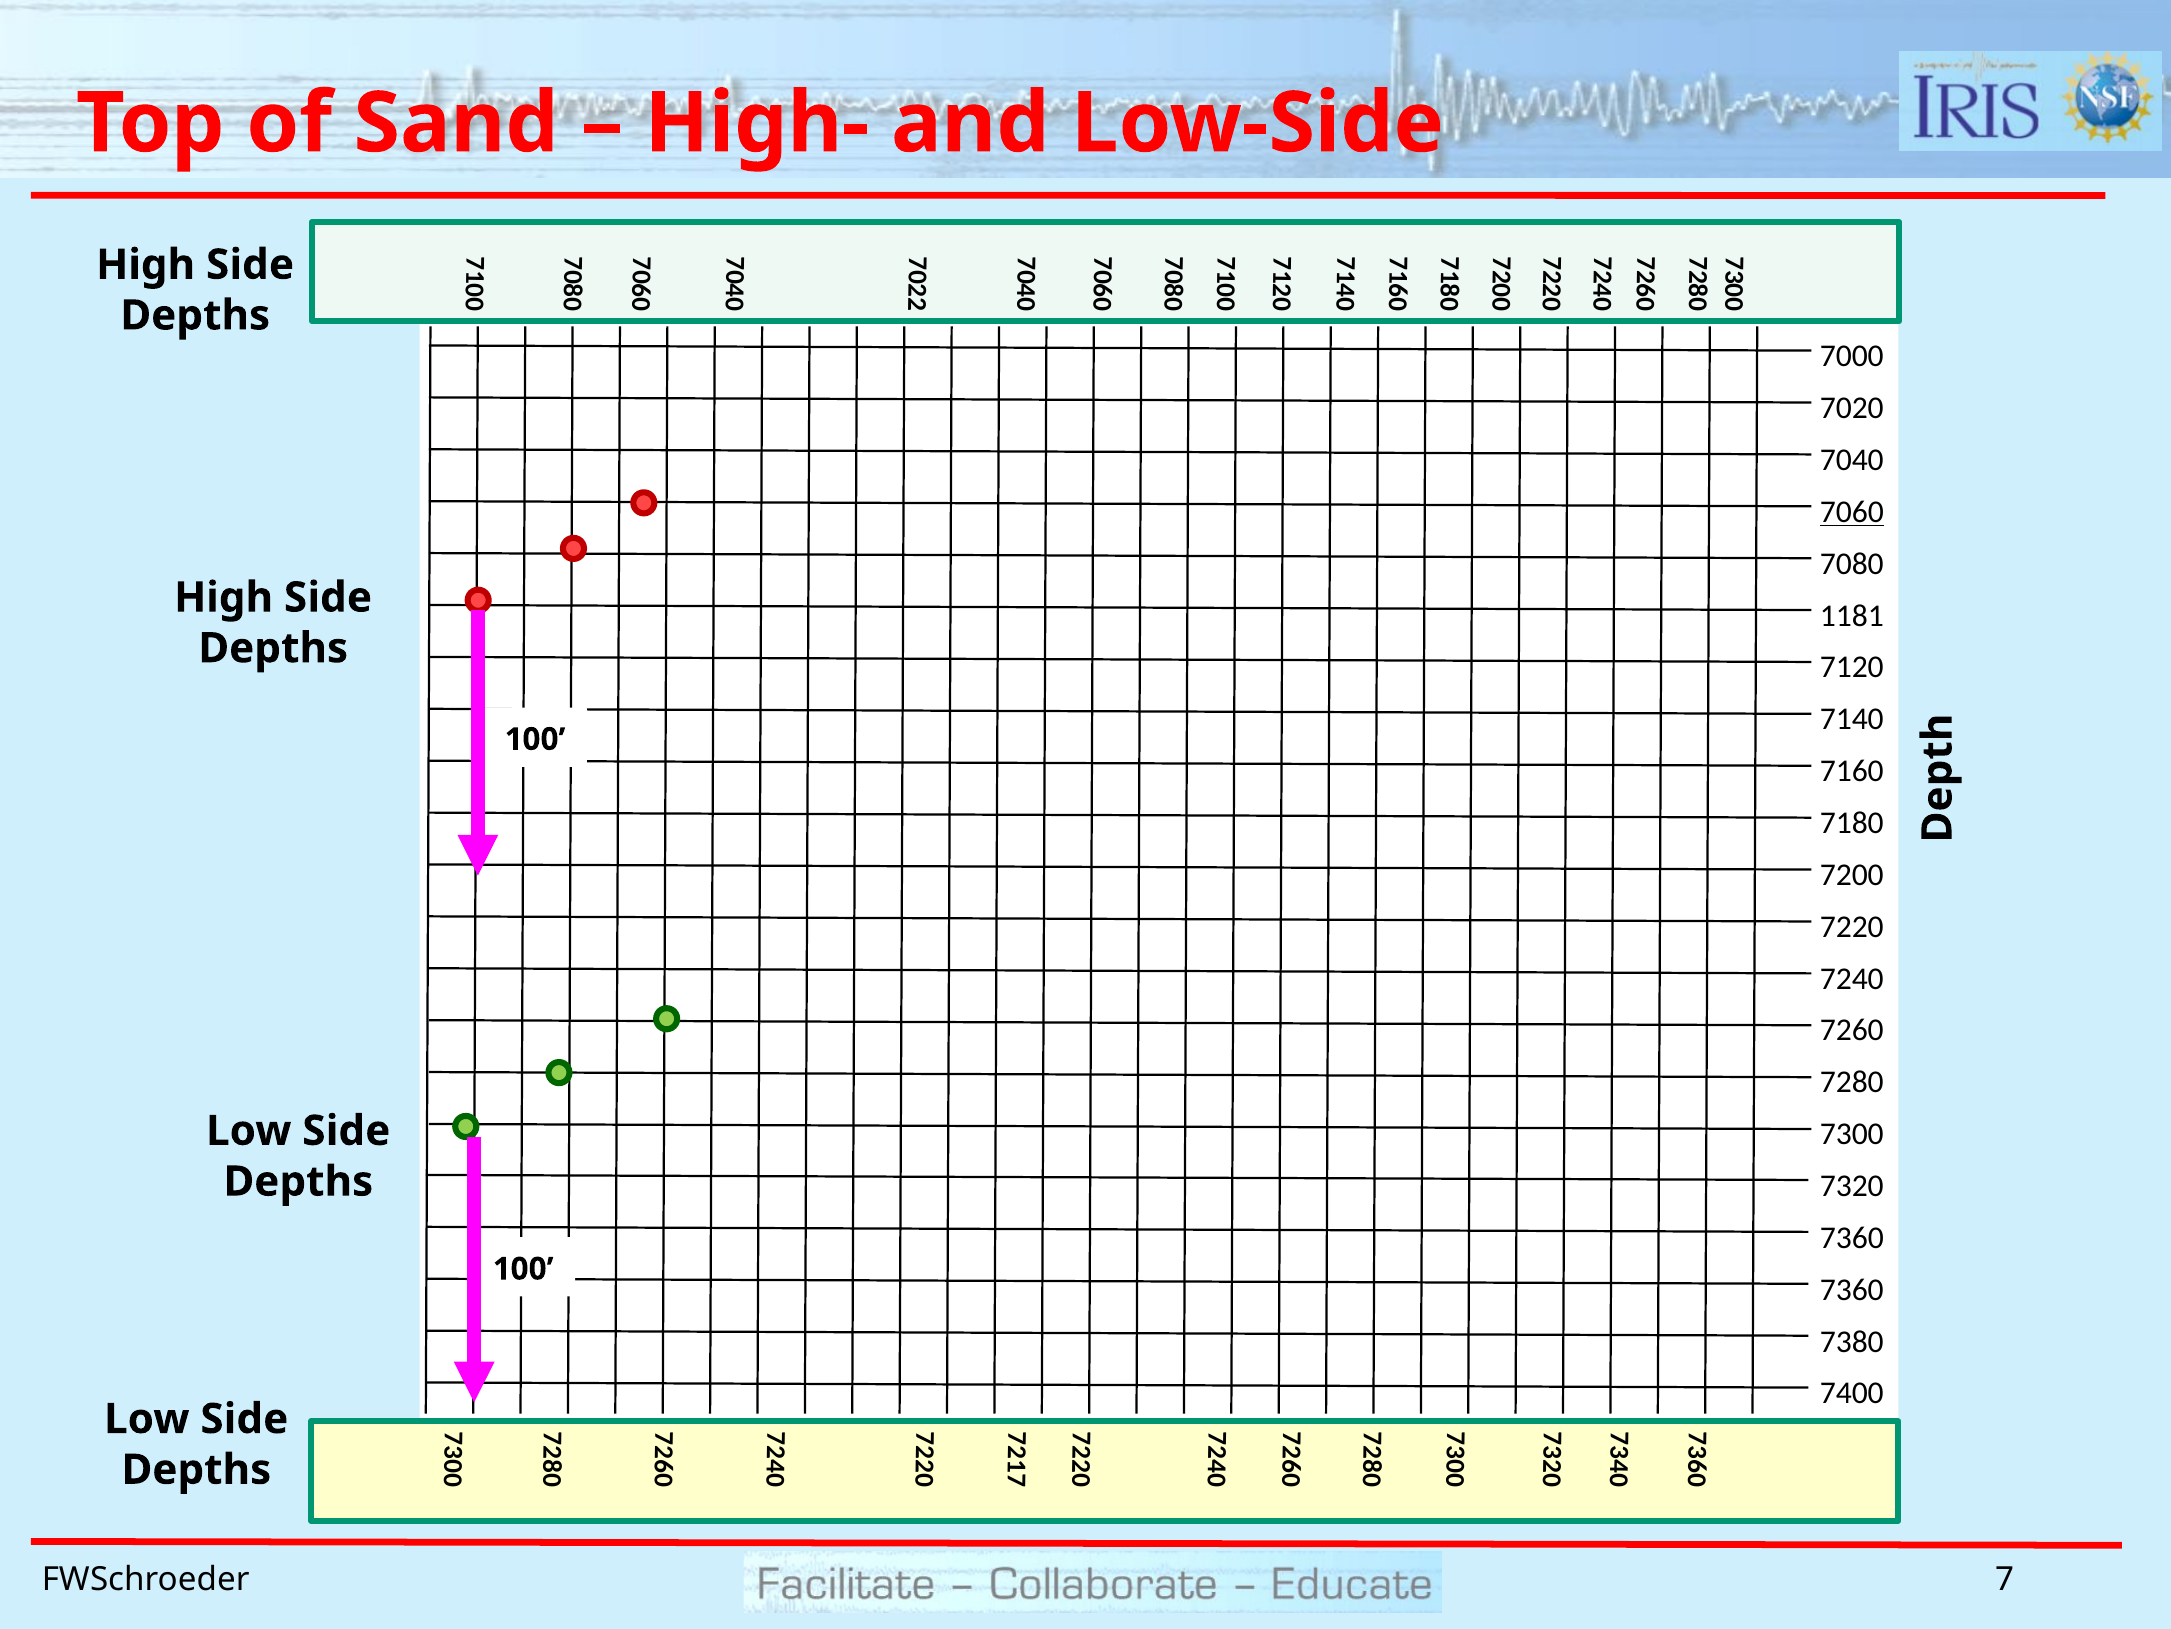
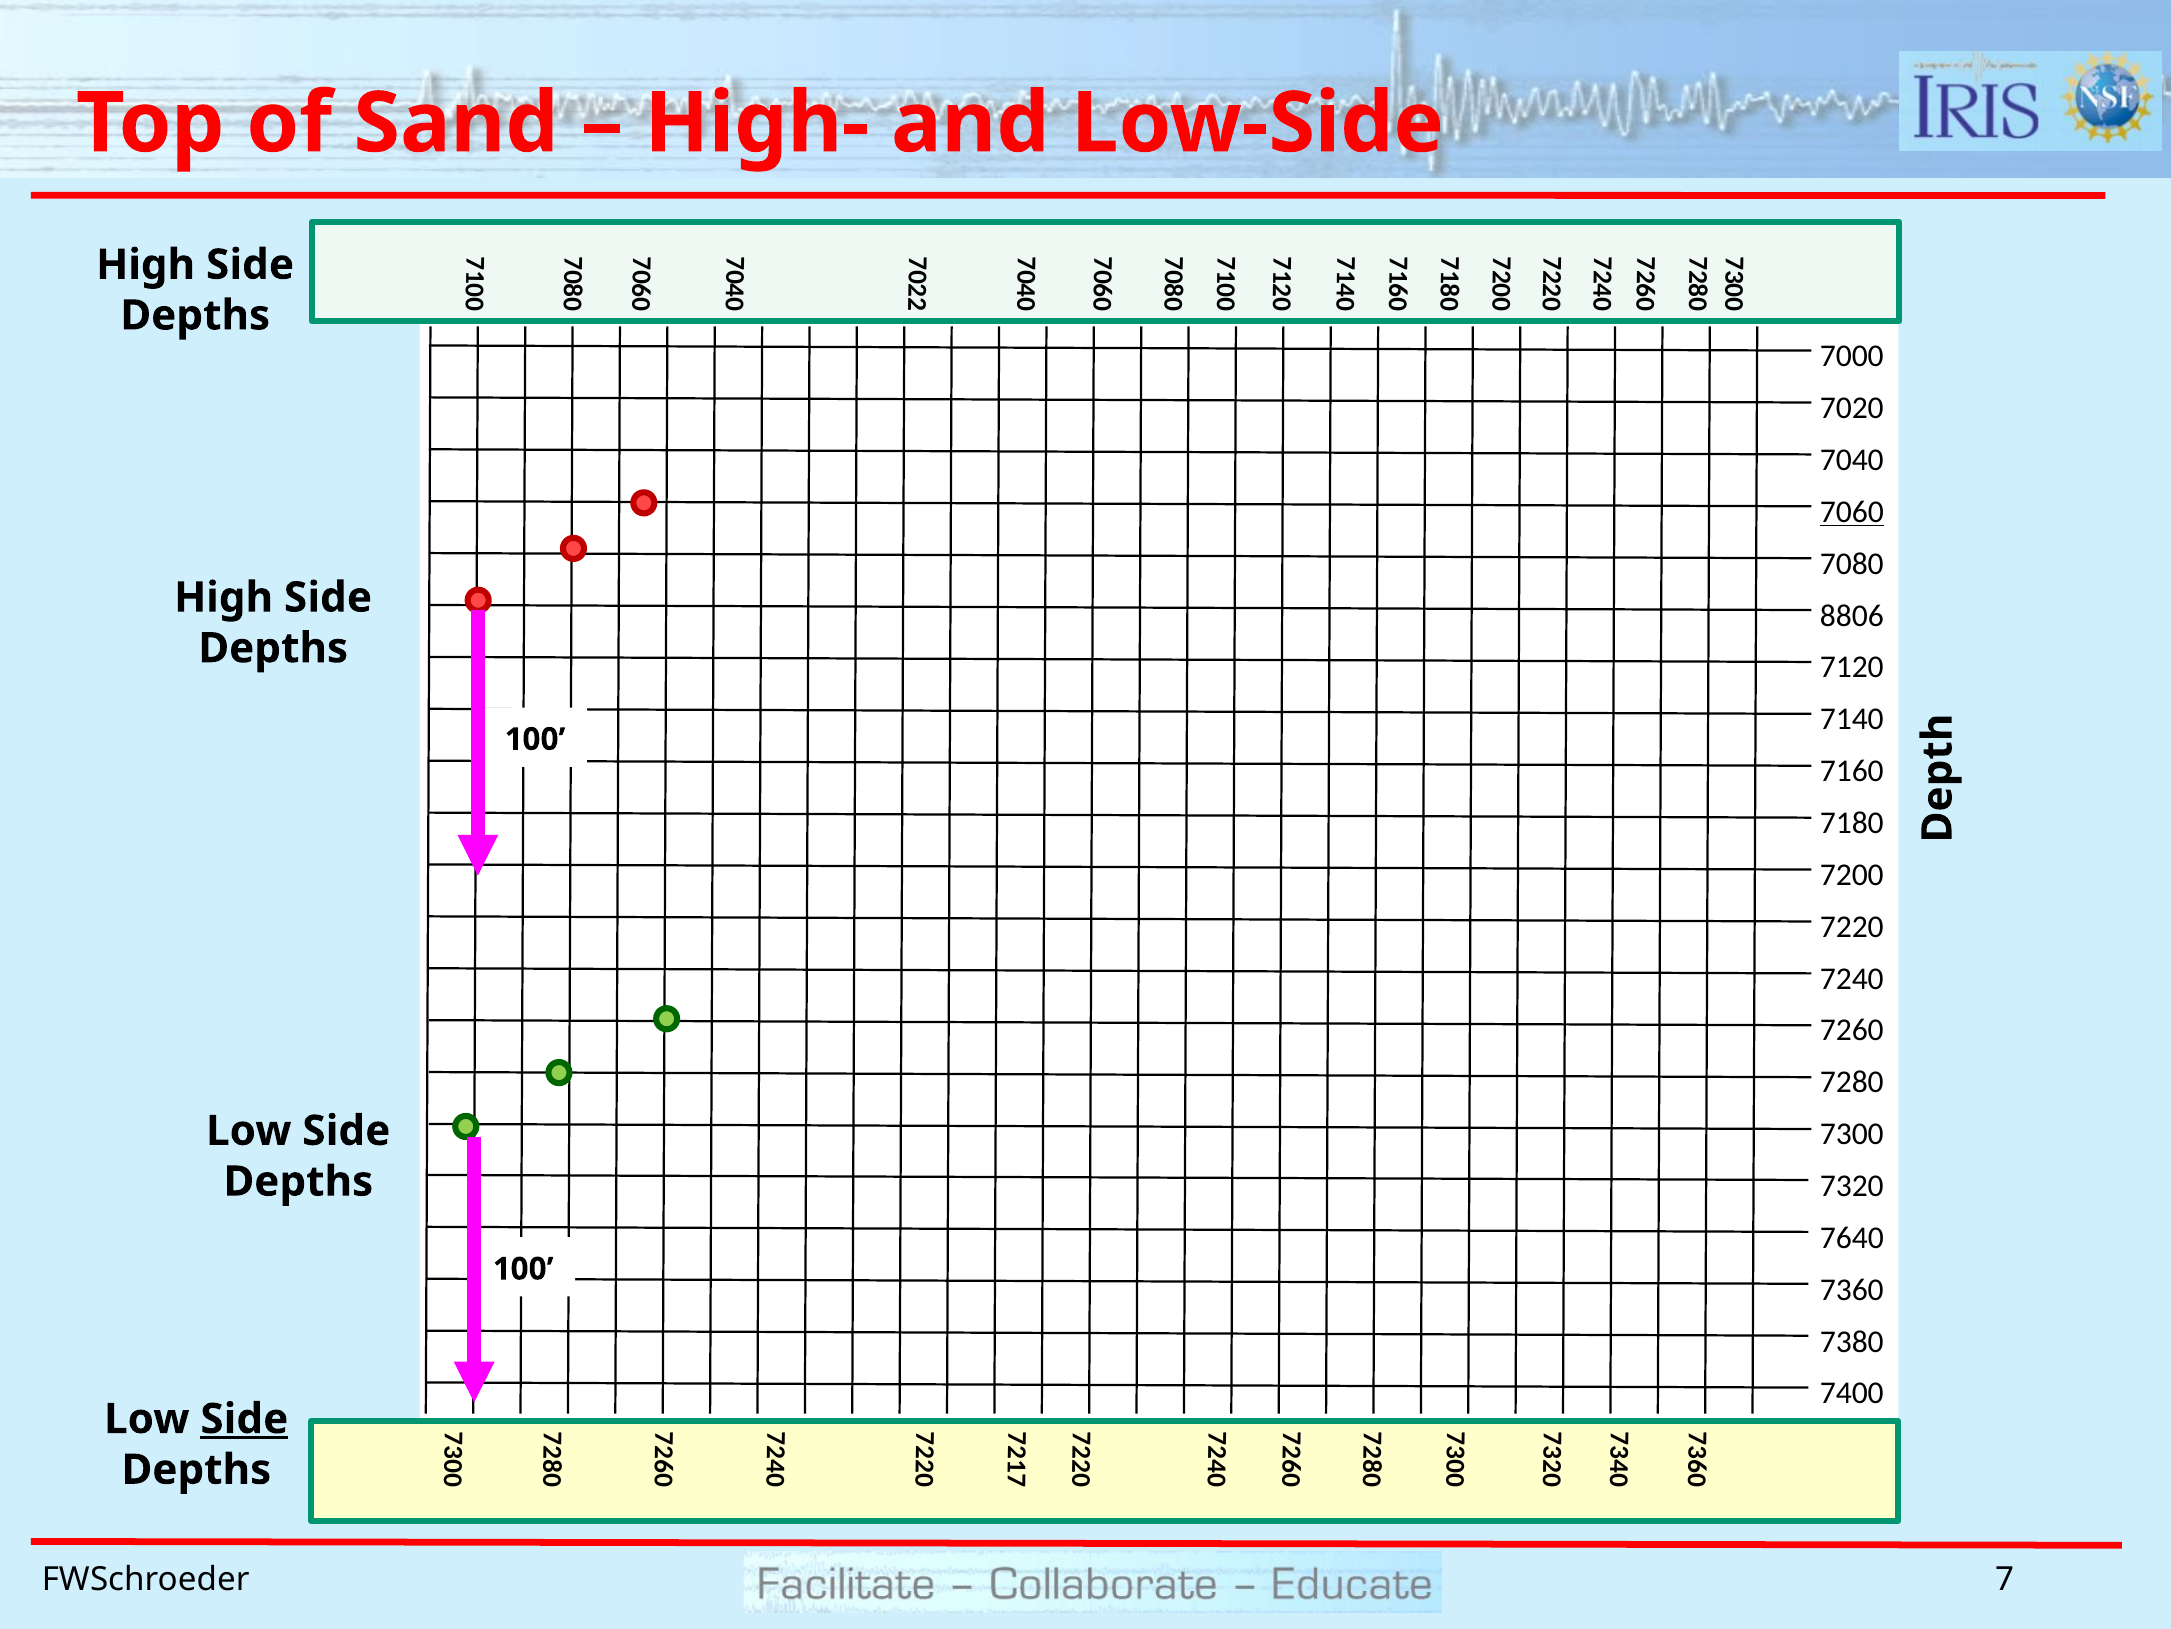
1181: 1181 -> 8806
7360 at (1852, 1237): 7360 -> 7640
Side at (244, 1418) underline: none -> present
